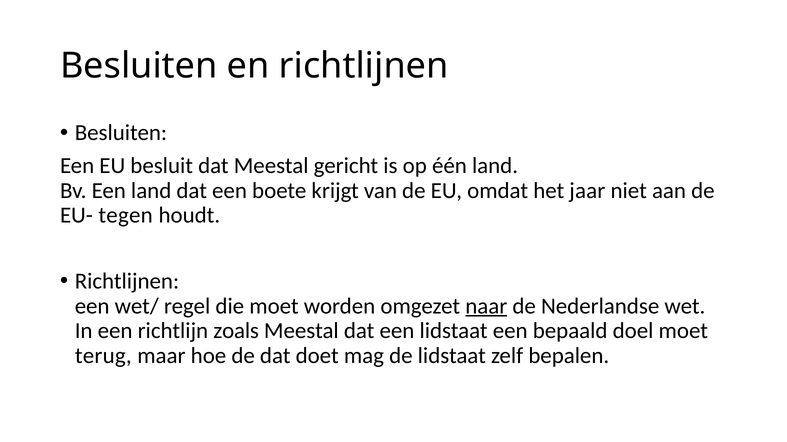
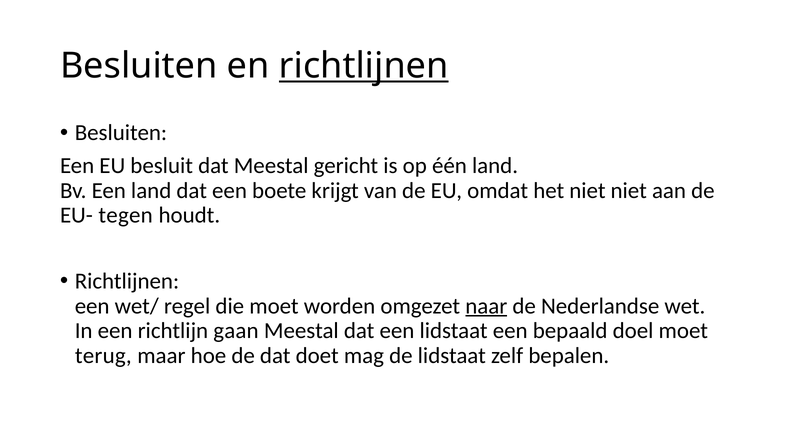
richtlijnen at (364, 66) underline: none -> present
het jaar: jaar -> niet
zoals: zoals -> gaan
